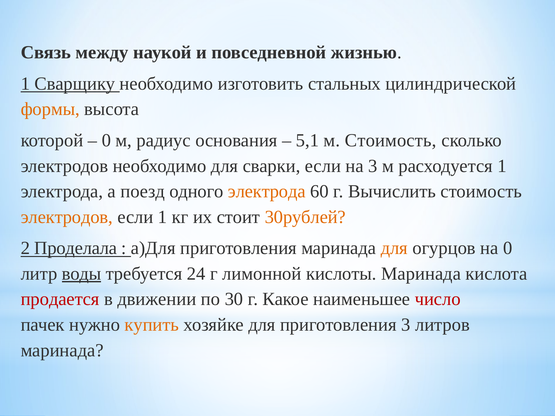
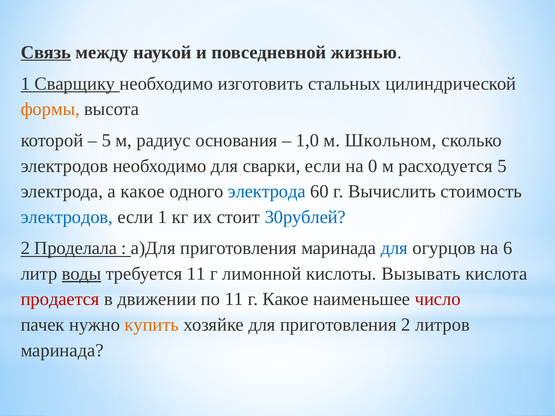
Связь underline: none -> present
0 at (106, 140): 0 -> 5
5,1: 5,1 -> 1,0
м Стоимость: Стоимость -> Школьном
на 3: 3 -> 0
расходуется 1: 1 -> 5
а поезд: поезд -> какое
электрода at (267, 192) colour: orange -> blue
электродов at (67, 217) colour: orange -> blue
30рублей colour: orange -> blue
для at (394, 248) colour: orange -> blue
на 0: 0 -> 6
требуется 24: 24 -> 11
кислоты Маринада: Маринада -> Вызывать
по 30: 30 -> 11
приготовления 3: 3 -> 2
